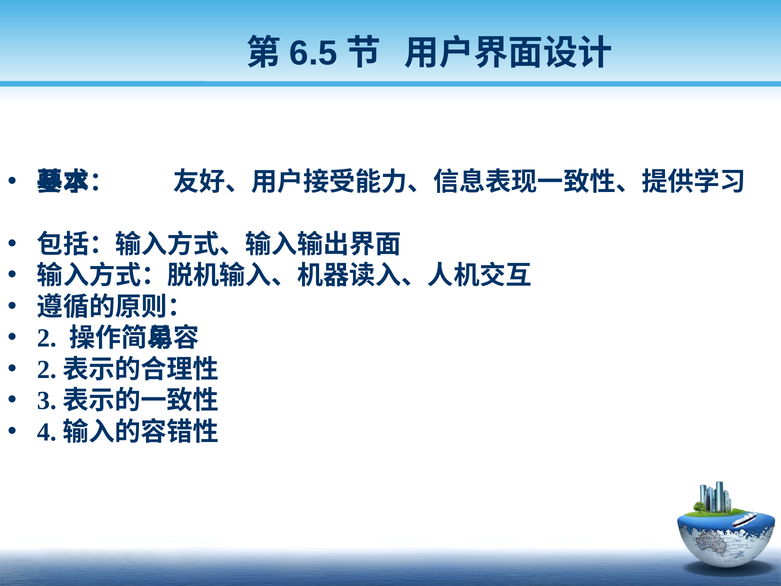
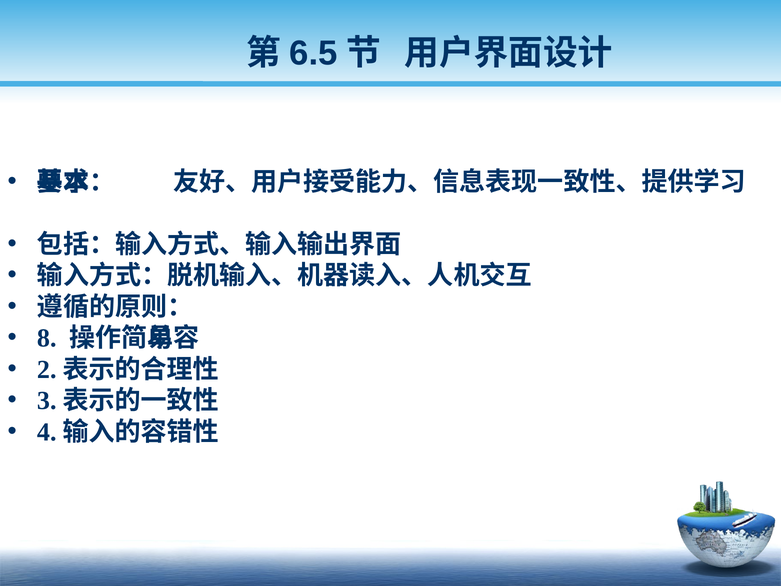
2: 2 -> 8
